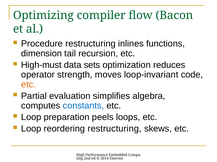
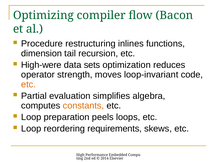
High-must: High-must -> High-were
constants colour: blue -> orange
reordering restructuring: restructuring -> requirements
